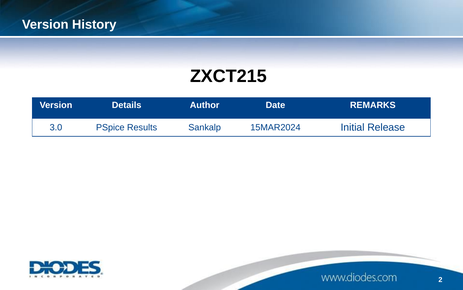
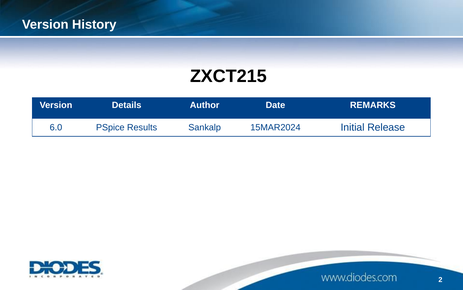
3.0: 3.0 -> 6.0
